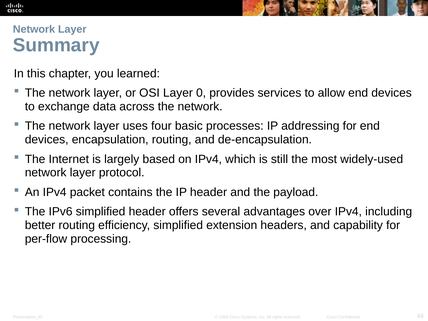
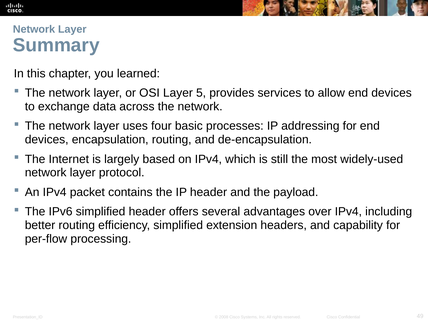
0: 0 -> 5
